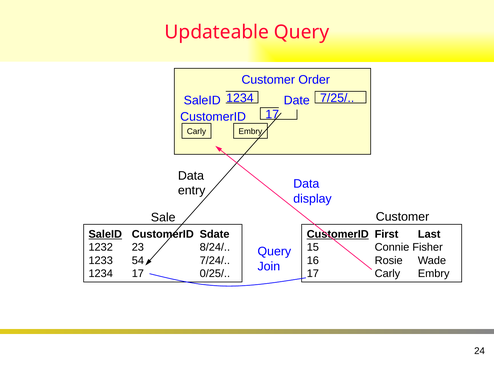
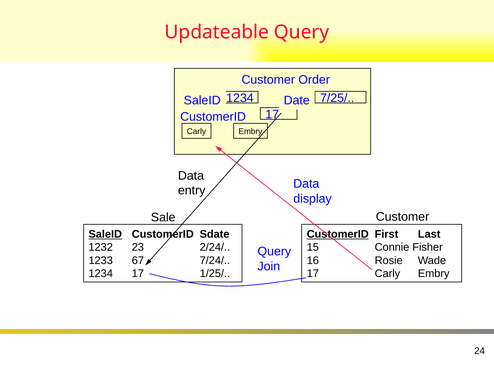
8/24/: 8/24/ -> 2/24/
54: 54 -> 67
0/25/: 0/25/ -> 1/25/
